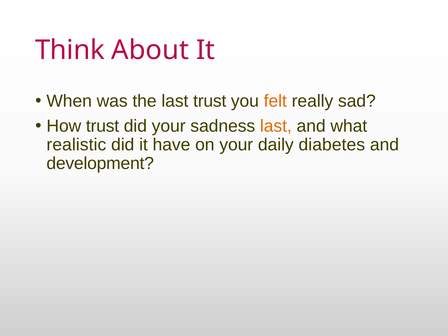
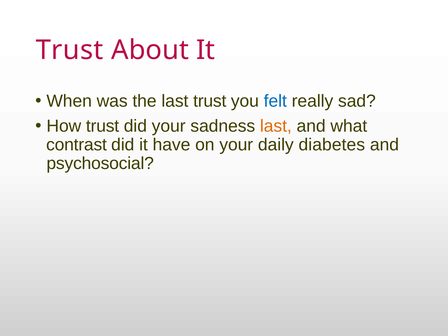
Think at (70, 50): Think -> Trust
felt colour: orange -> blue
realistic: realistic -> contrast
development: development -> psychosocial
